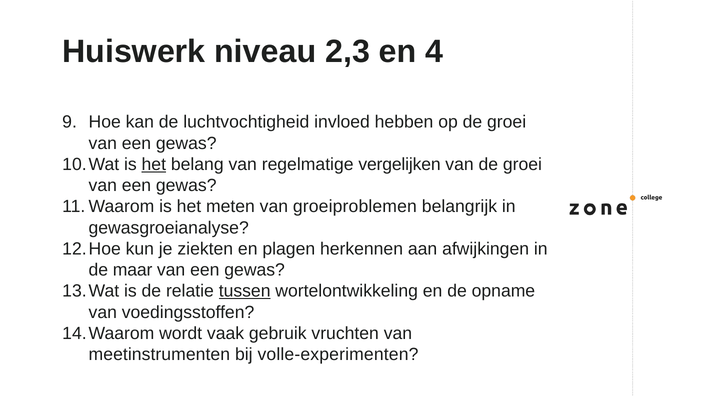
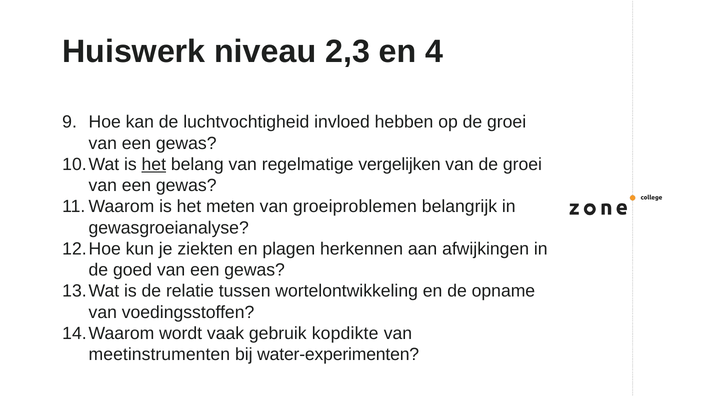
maar: maar -> goed
tussen underline: present -> none
vruchten: vruchten -> kopdikte
volle-experimenten: volle-experimenten -> water-experimenten
